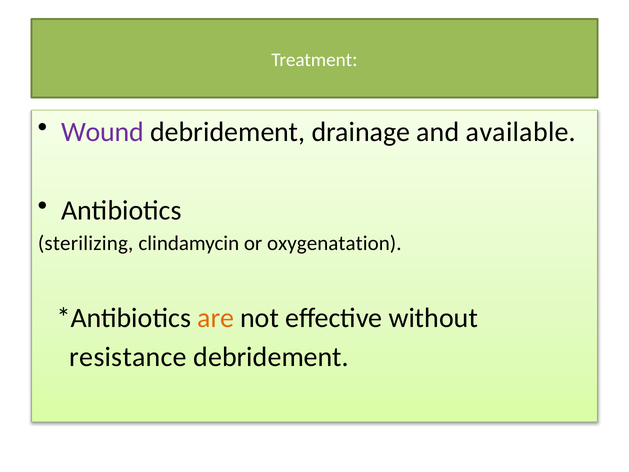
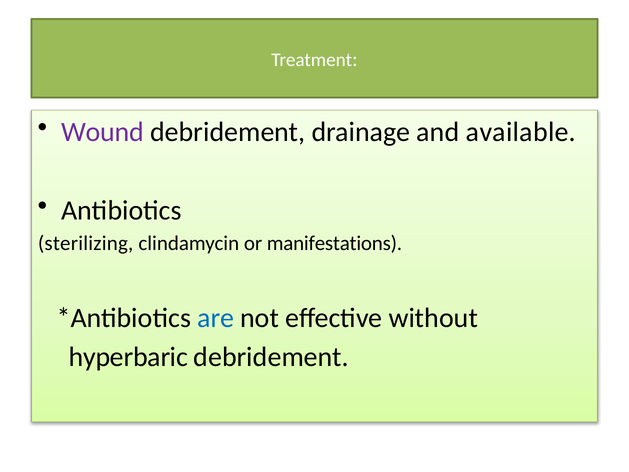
oxygenatation: oxygenatation -> manifestations
are colour: orange -> blue
resistance: resistance -> hyperbaric
